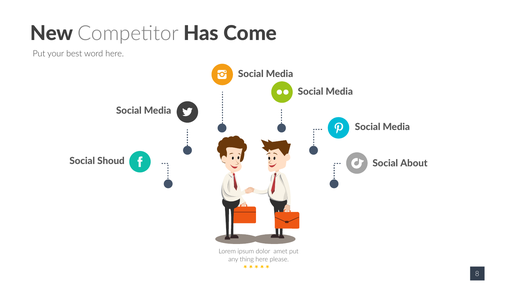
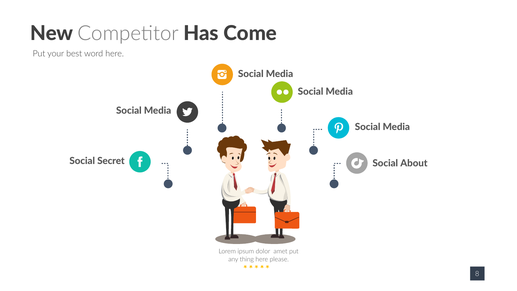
Shoud: Shoud -> Secret
